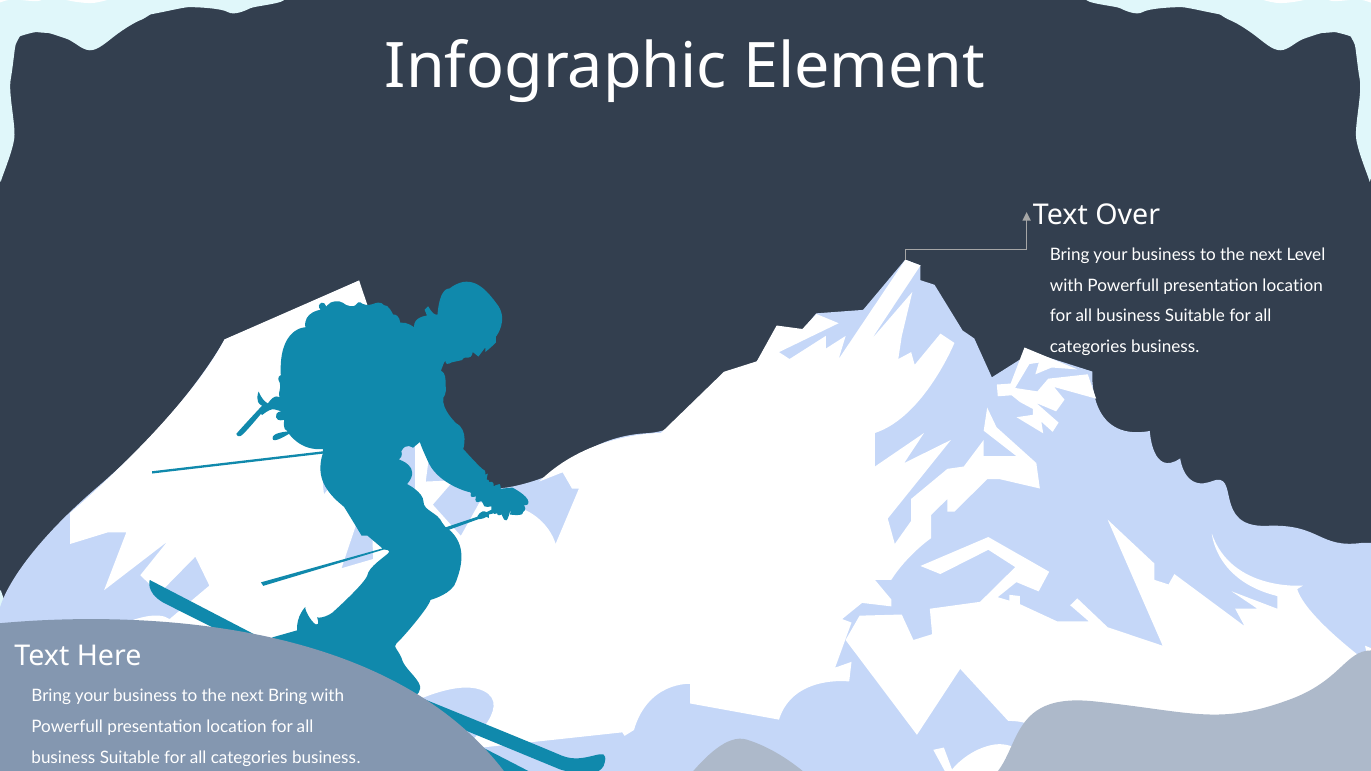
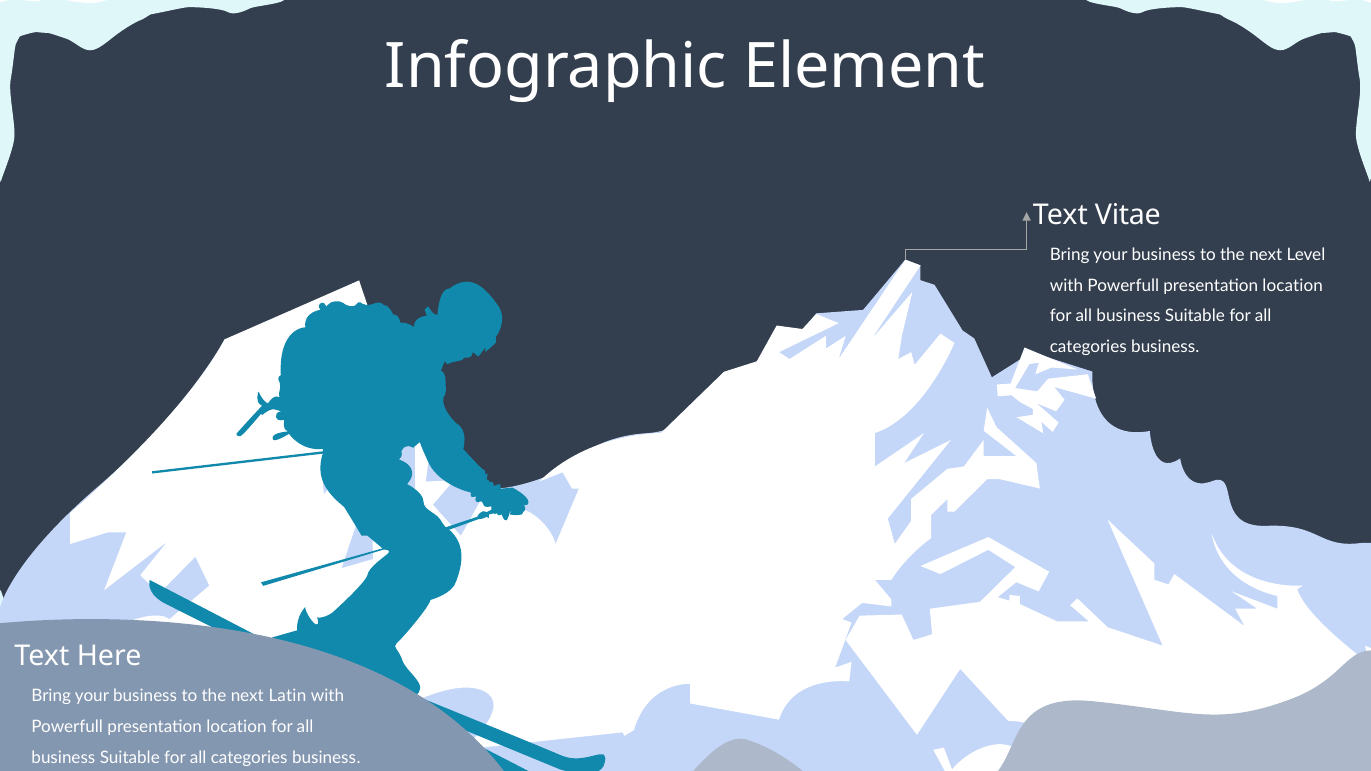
Over: Over -> Vitae
next Bring: Bring -> Latin
